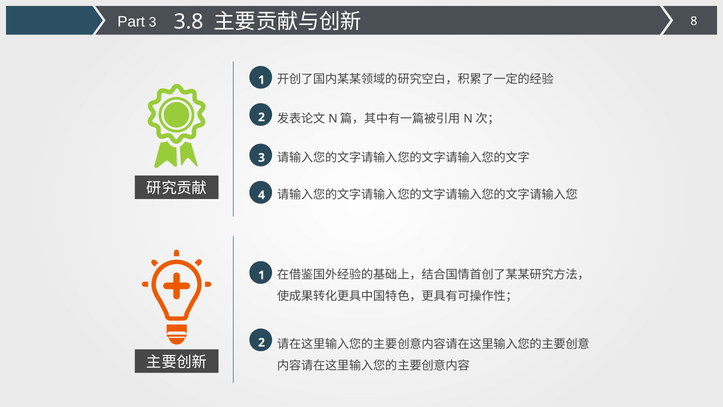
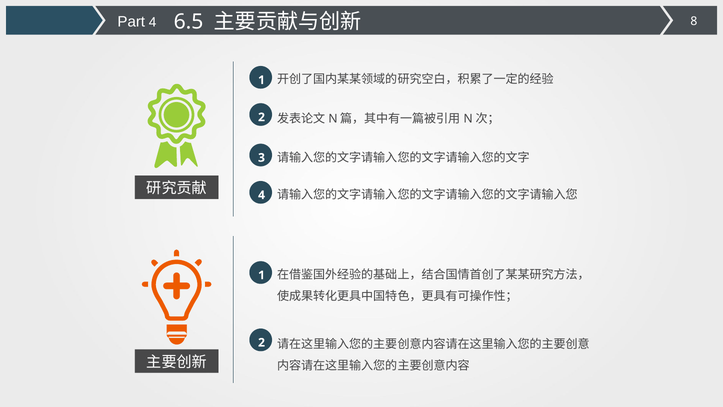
Part 3: 3 -> 4
3.8: 3.8 -> 6.5
